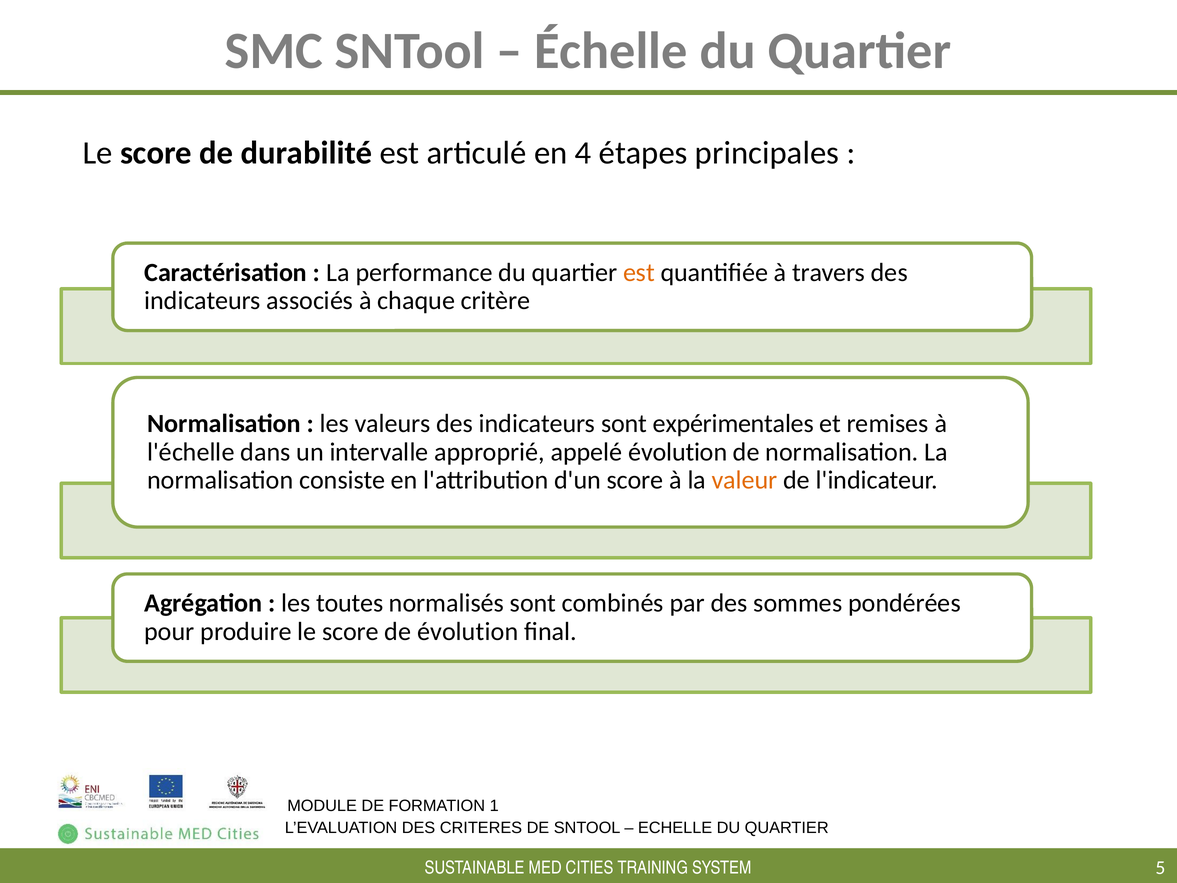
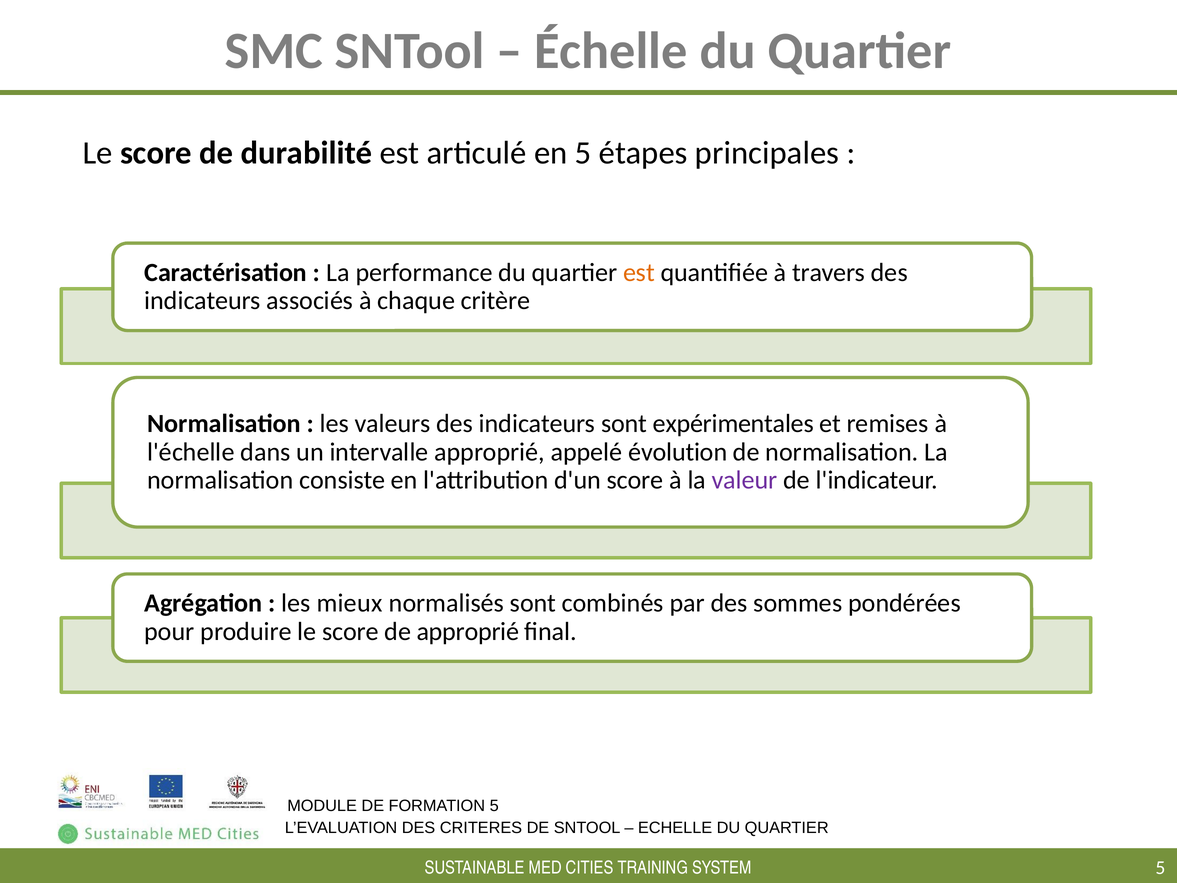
en 4: 4 -> 5
valeur colour: orange -> purple
toutes: toutes -> mieux
de évolution: évolution -> approprié
1 at (494, 806): 1 -> 5
